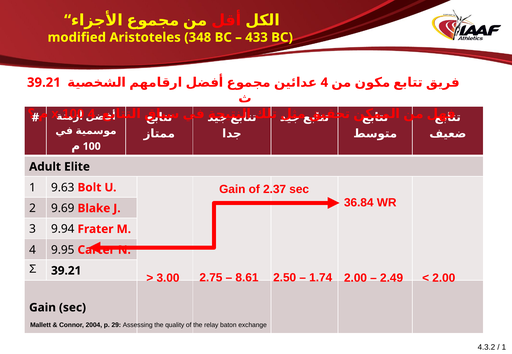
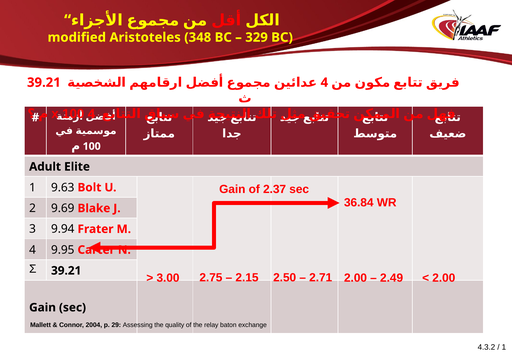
433: 433 -> 329
8.61: 8.61 -> 2.15
1.74: 1.74 -> 2.71
